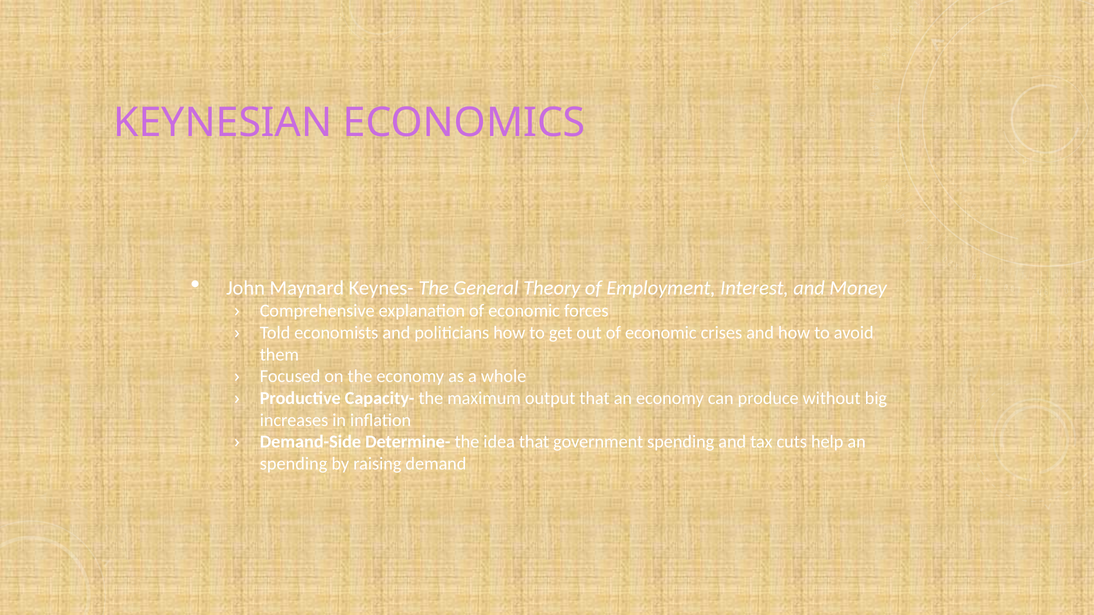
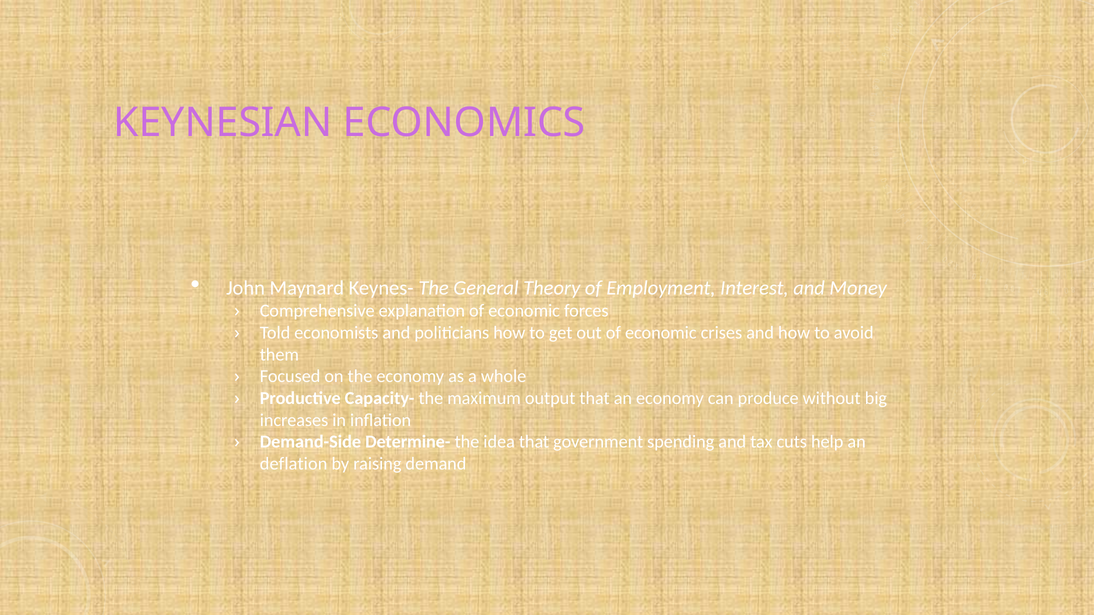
spending at (294, 464): spending -> deflation
